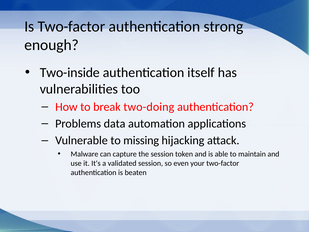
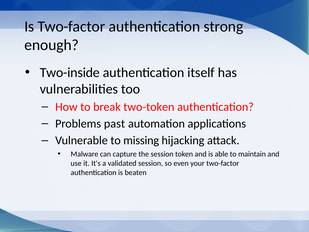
two-doing: two-doing -> two-token
data: data -> past
